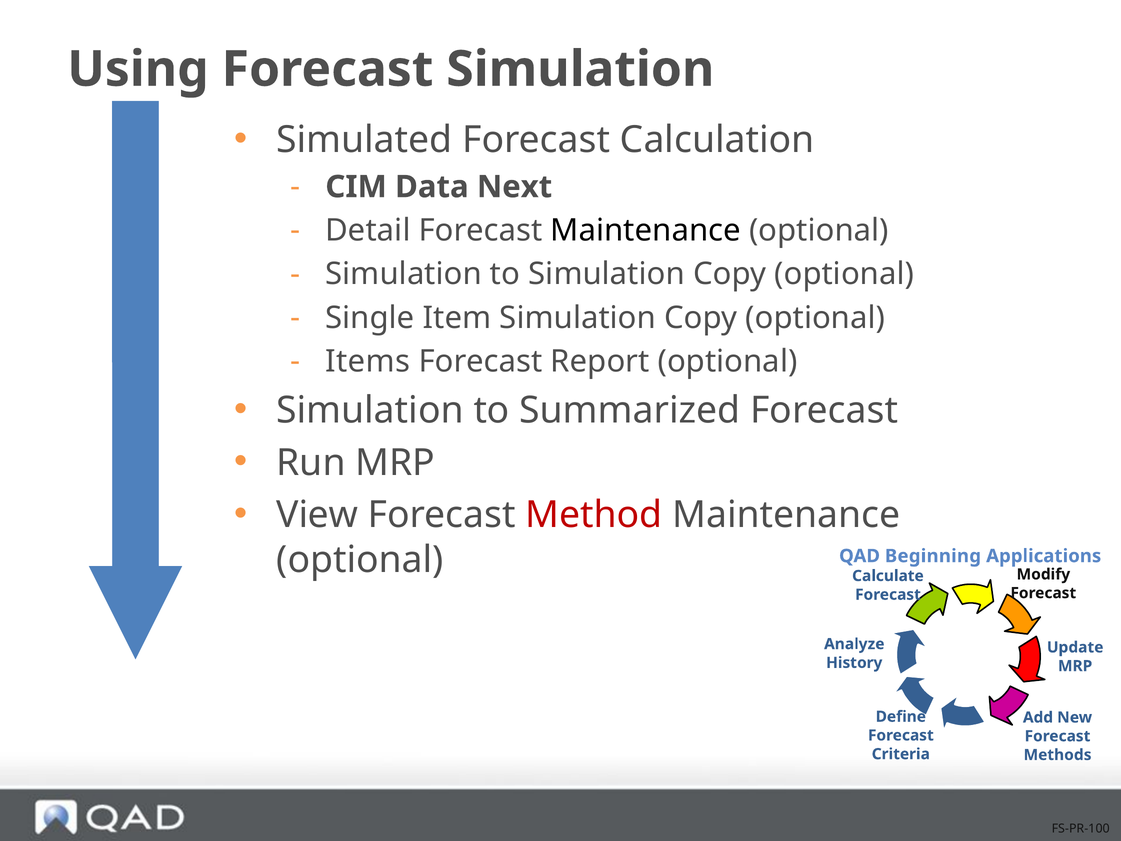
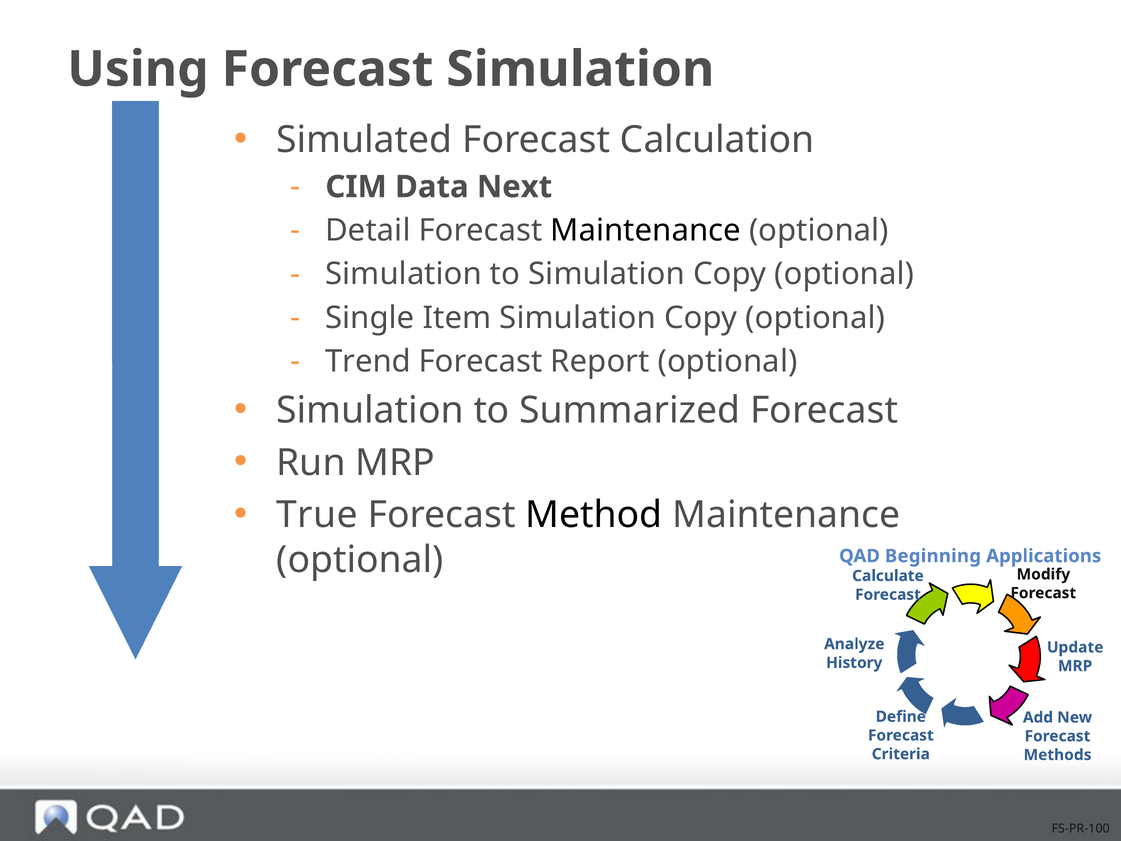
Items: Items -> Trend
View: View -> True
Method colour: red -> black
